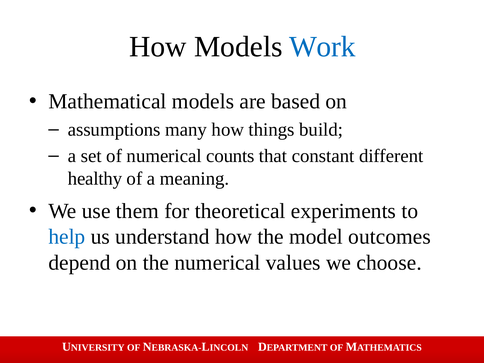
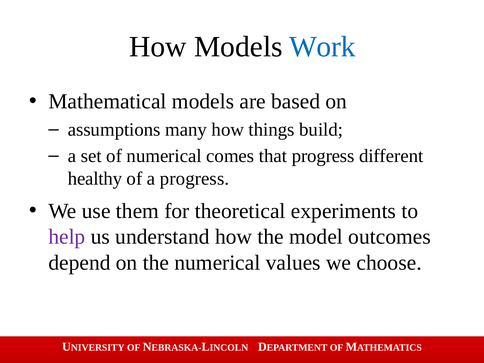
counts: counts -> comes
that constant: constant -> progress
a meaning: meaning -> progress
help colour: blue -> purple
